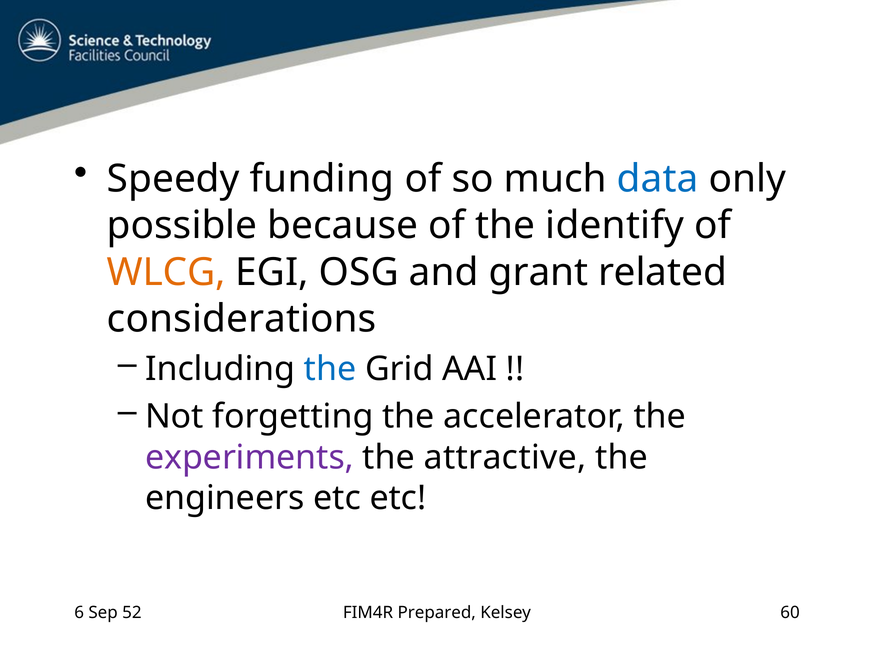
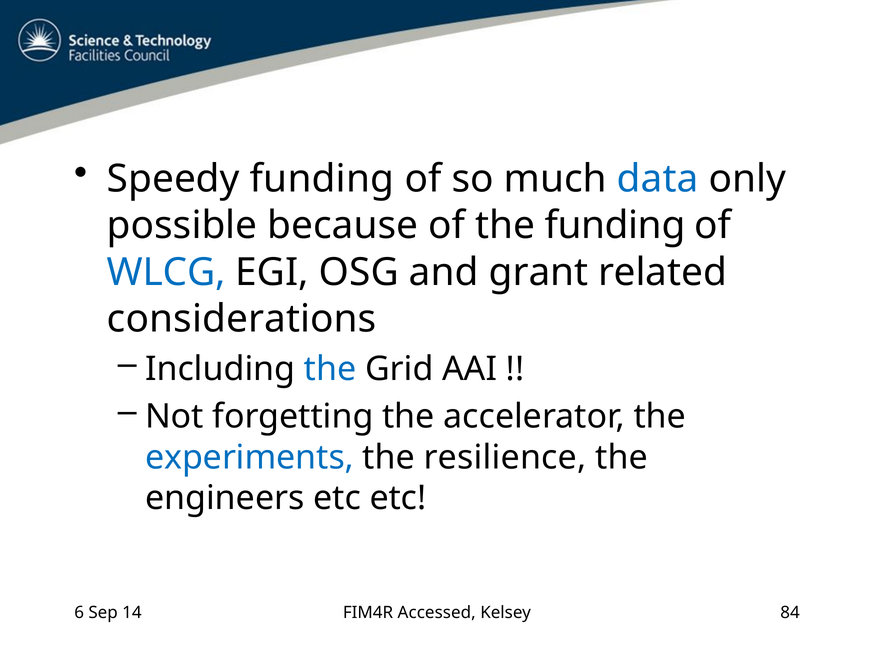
the identify: identify -> funding
WLCG colour: orange -> blue
experiments colour: purple -> blue
attractive: attractive -> resilience
52: 52 -> 14
Prepared: Prepared -> Accessed
60: 60 -> 84
